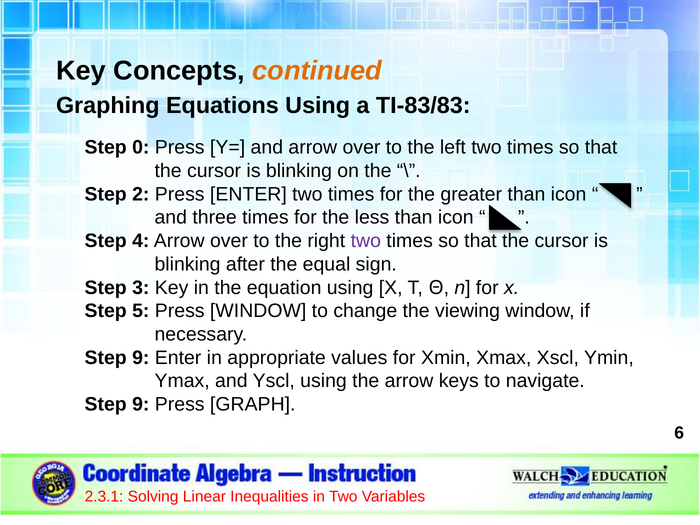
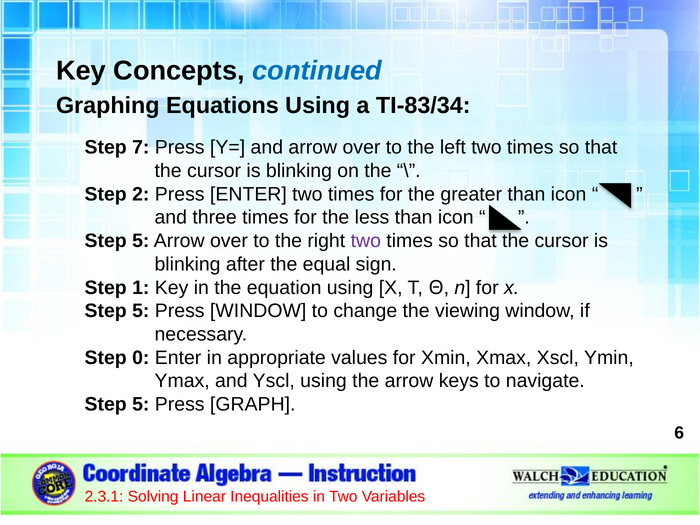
continued colour: orange -> blue
TI-83/83: TI-83/83 -> TI-83/34
0: 0 -> 7
4 at (141, 241): 4 -> 5
3: 3 -> 1
9 at (141, 358): 9 -> 0
9 at (141, 404): 9 -> 5
